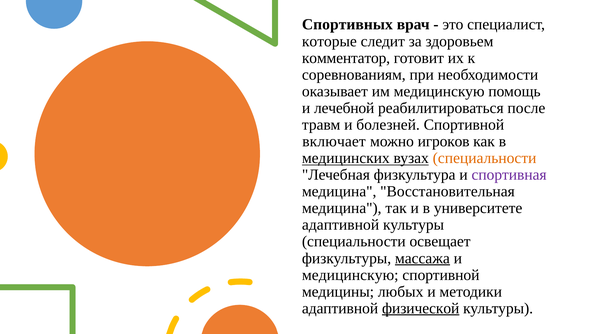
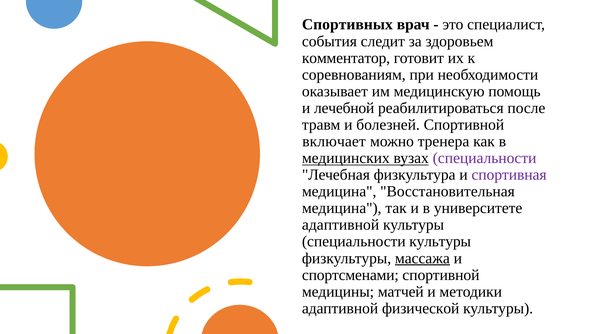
которые: которые -> события
игроков: игроков -> тренера
специальности at (485, 158) colour: orange -> purple
специальности освещает: освещает -> культуры
медицинскую at (350, 275): медицинскую -> спортсменами
любых: любых -> матчей
физической underline: present -> none
